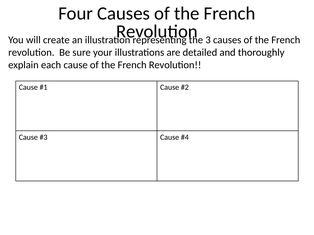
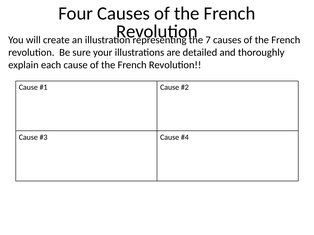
3: 3 -> 7
